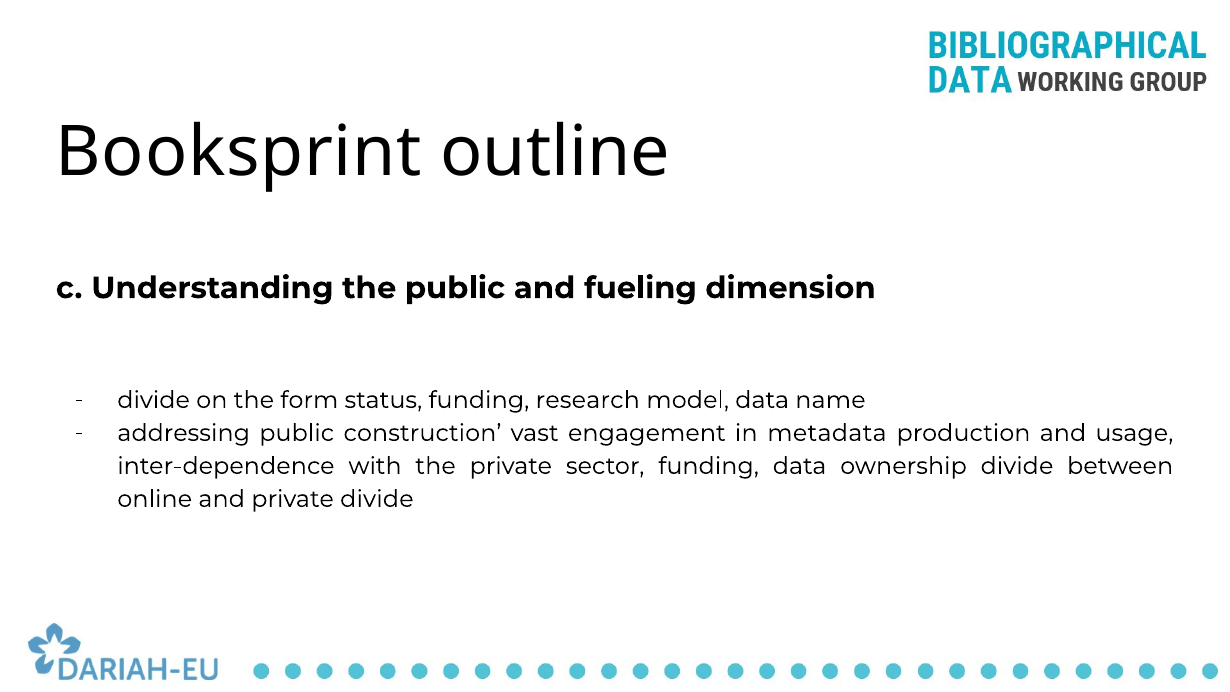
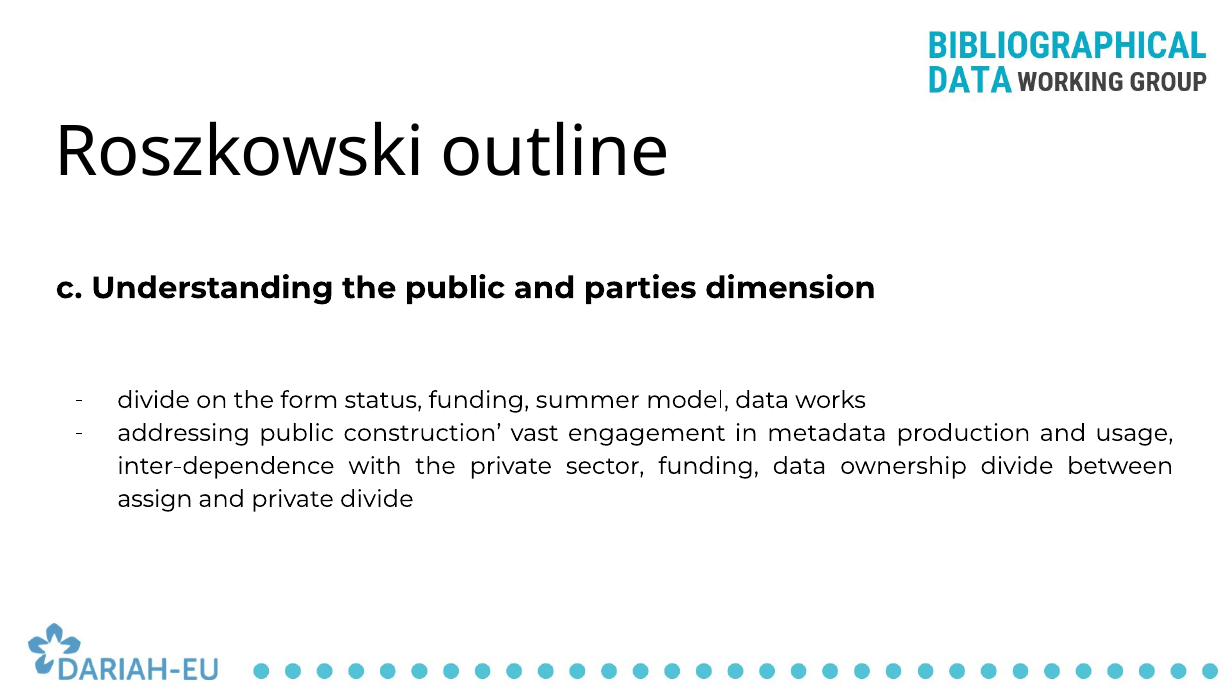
Booksprint: Booksprint -> Roszkowski
fueling: fueling -> parties
research: research -> summer
name: name -> works
online: online -> assign
